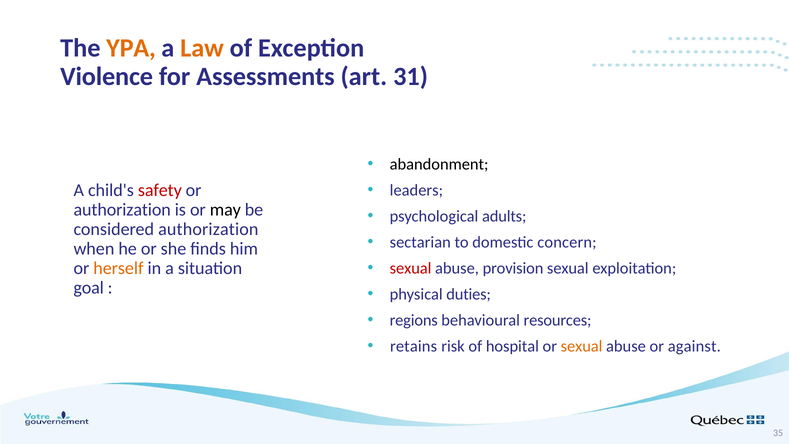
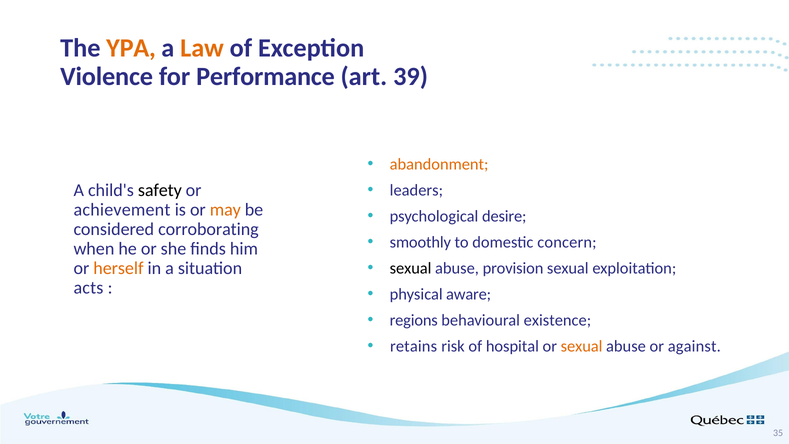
Assessments: Assessments -> Performance
31: 31 -> 39
abandonment colour: black -> orange
safety colour: red -> black
authorization at (122, 210): authorization -> achievement
may colour: black -> orange
adults: adults -> desire
considered authorization: authorization -> corroborating
sectarian: sectarian -> smoothly
sexual at (411, 268) colour: red -> black
goal: goal -> acts
duties: duties -> aware
resources: resources -> existence
